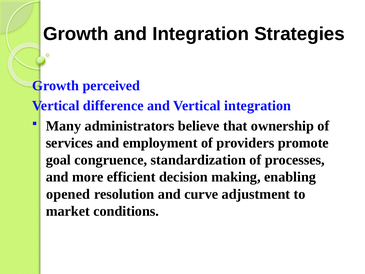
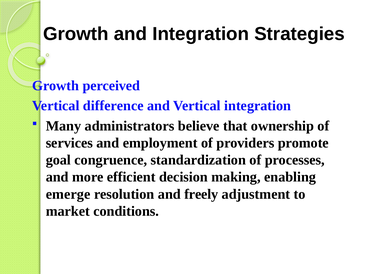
opened: opened -> emerge
curve: curve -> freely
